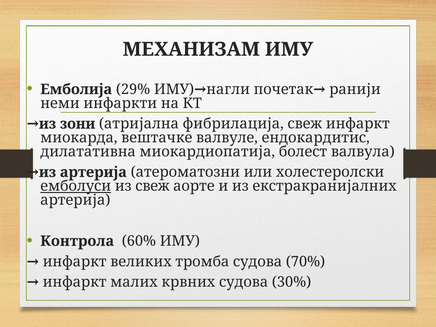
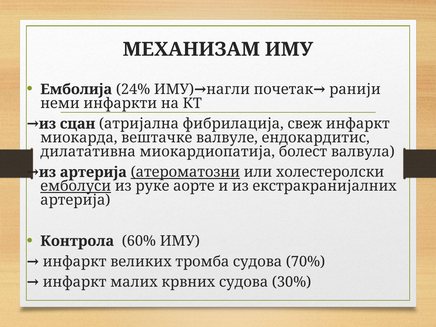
29%: 29% -> 24%
зони: зони -> сцан
атероматозни underline: none -> present
из свеж: свеж -> руке
